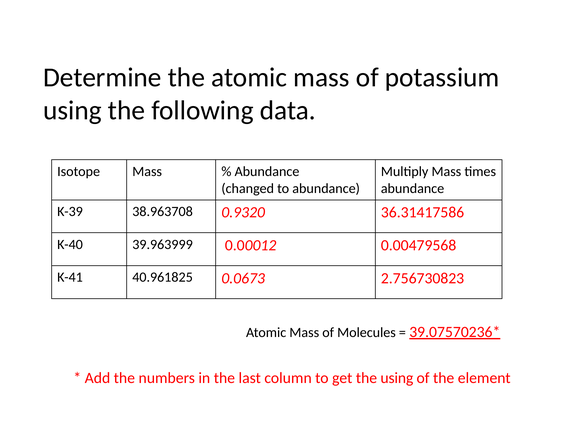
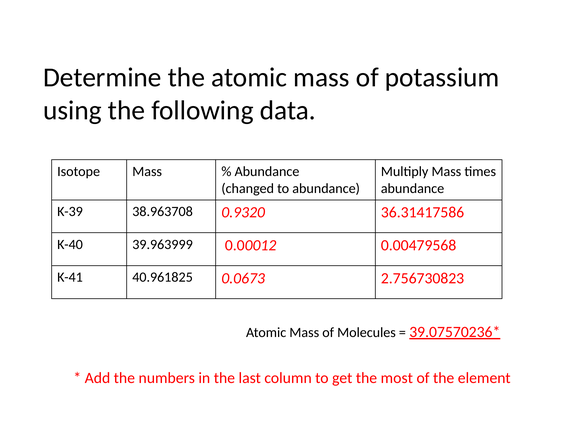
the using: using -> most
